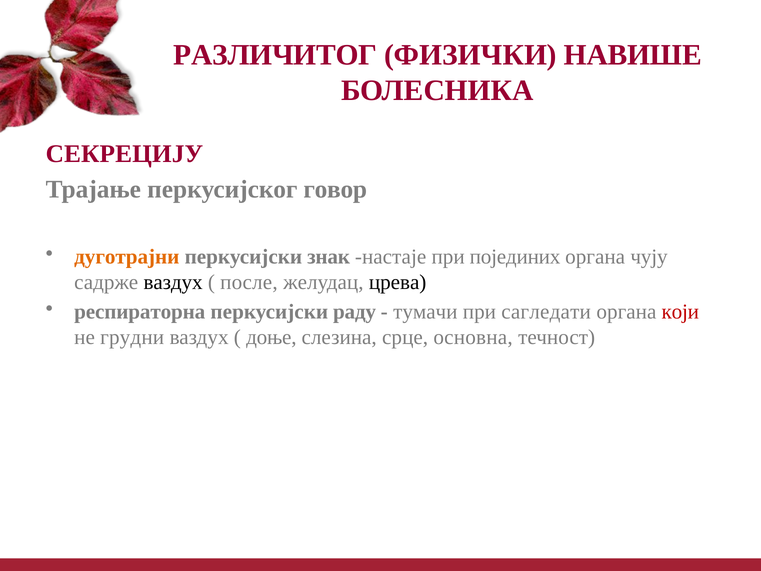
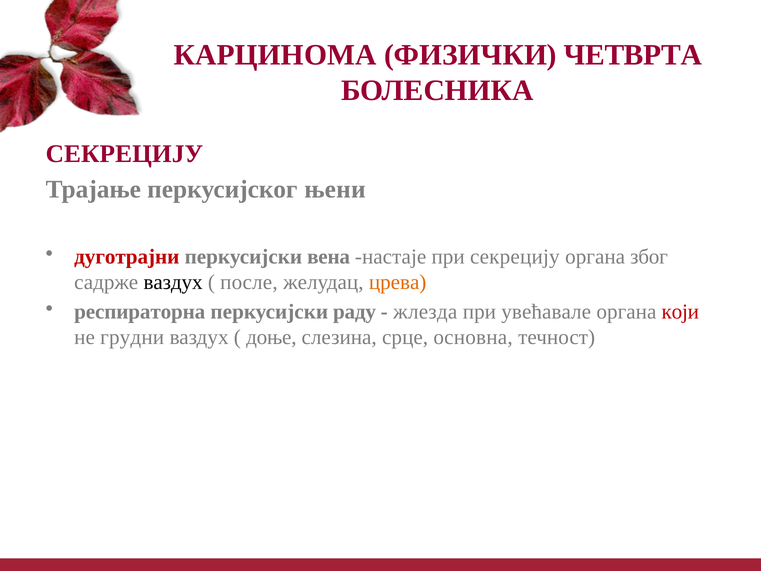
РАЗЛИЧИТОГ: РАЗЛИЧИТОГ -> КАРЦИНОМА
НАВИШЕ: НАВИШЕ -> ЧЕТВРТА
говор: говор -> њени
дуготрајни colour: orange -> red
знак: знак -> вена
при појединих: појединих -> секрецију
чују: чују -> због
црева colour: black -> orange
тумачи: тумачи -> жлезда
сагледати: сагледати -> увећавале
